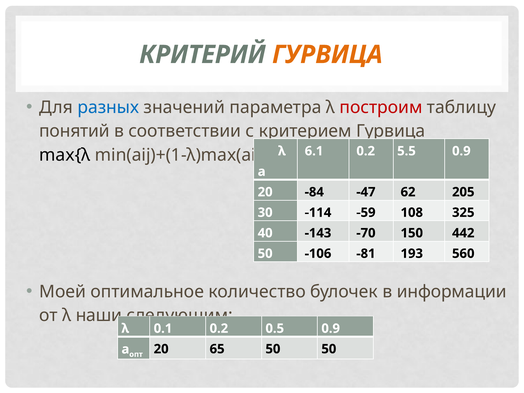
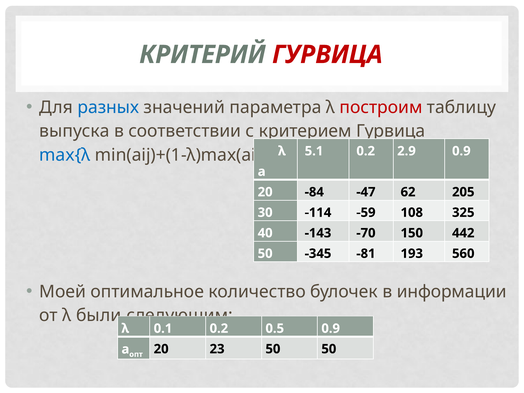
ГУРВИЦА at (327, 55) colour: orange -> red
понятий: понятий -> выпуска
6.1: 6.1 -> 5.1
5.5: 5.5 -> 2.9
max{λ colour: black -> blue
-106: -106 -> -345
наши: наши -> были
65: 65 -> 23
